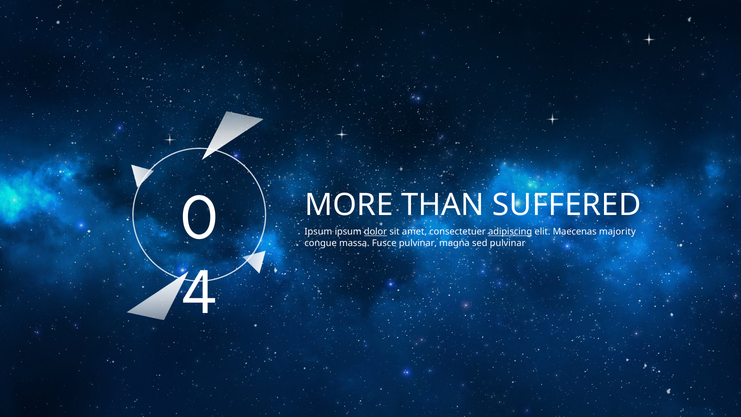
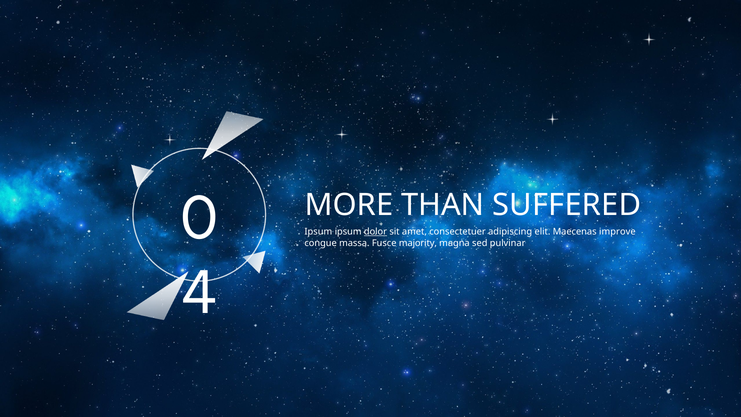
adipiscing underline: present -> none
majority: majority -> improve
Fusce pulvinar: pulvinar -> majority
